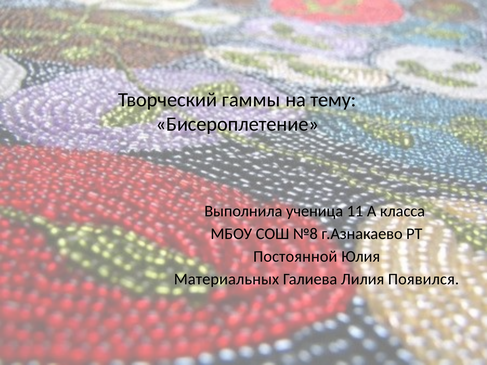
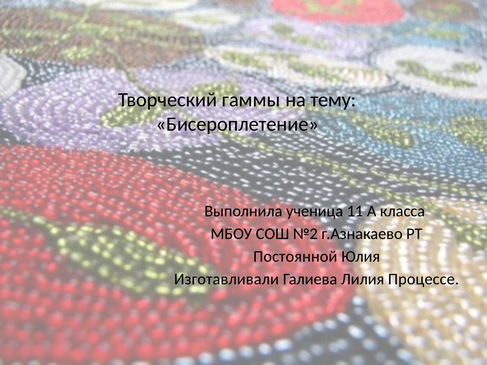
№8: №8 -> №2
Материальных: Материальных -> Изготавливали
Появился: Появился -> Процессе
